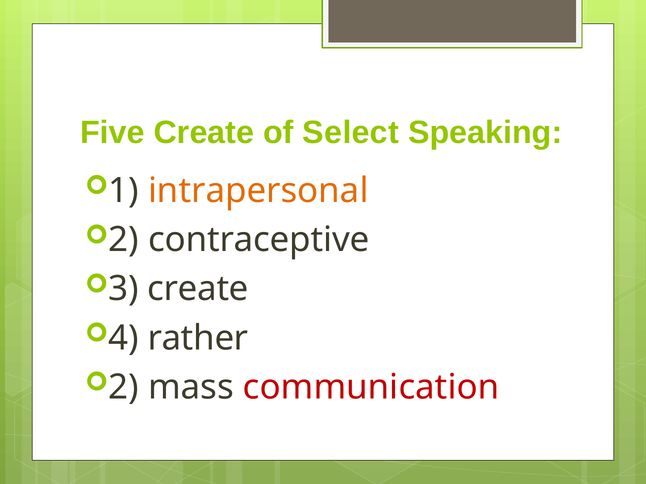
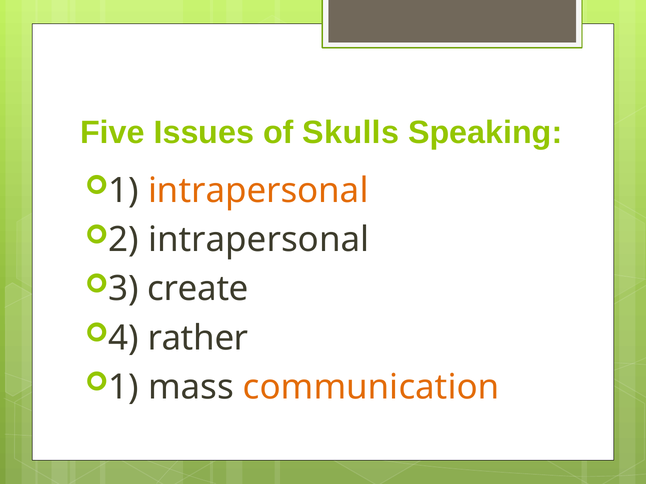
Five Create: Create -> Issues
Select: Select -> Skulls
2 contraceptive: contraceptive -> intrapersonal
2 at (124, 387): 2 -> 1
communication colour: red -> orange
